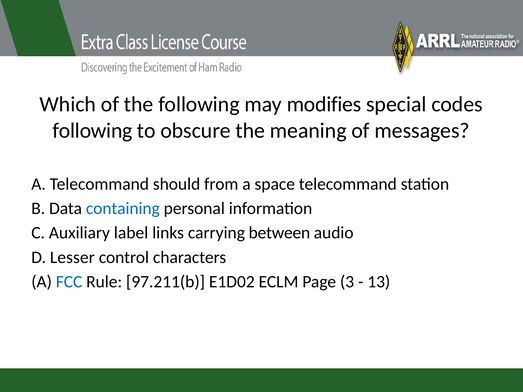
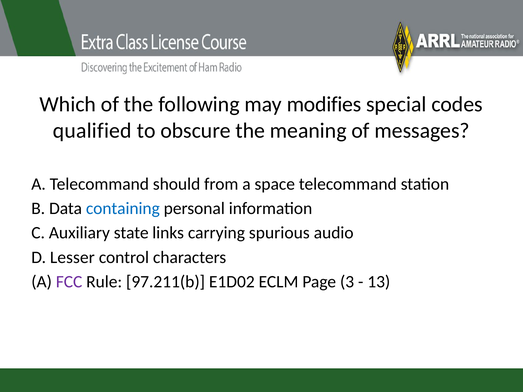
following at (92, 131): following -> qualified
label: label -> state
between: between -> spurious
FCC colour: blue -> purple
